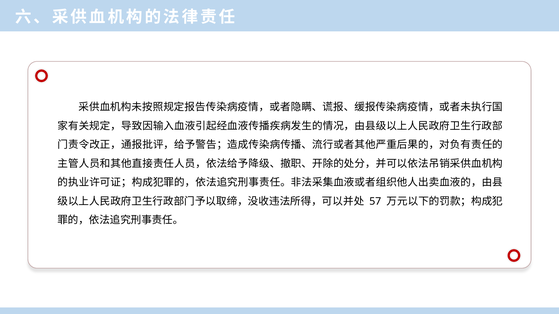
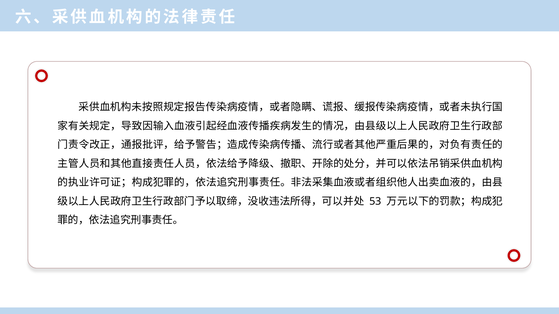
57: 57 -> 53
